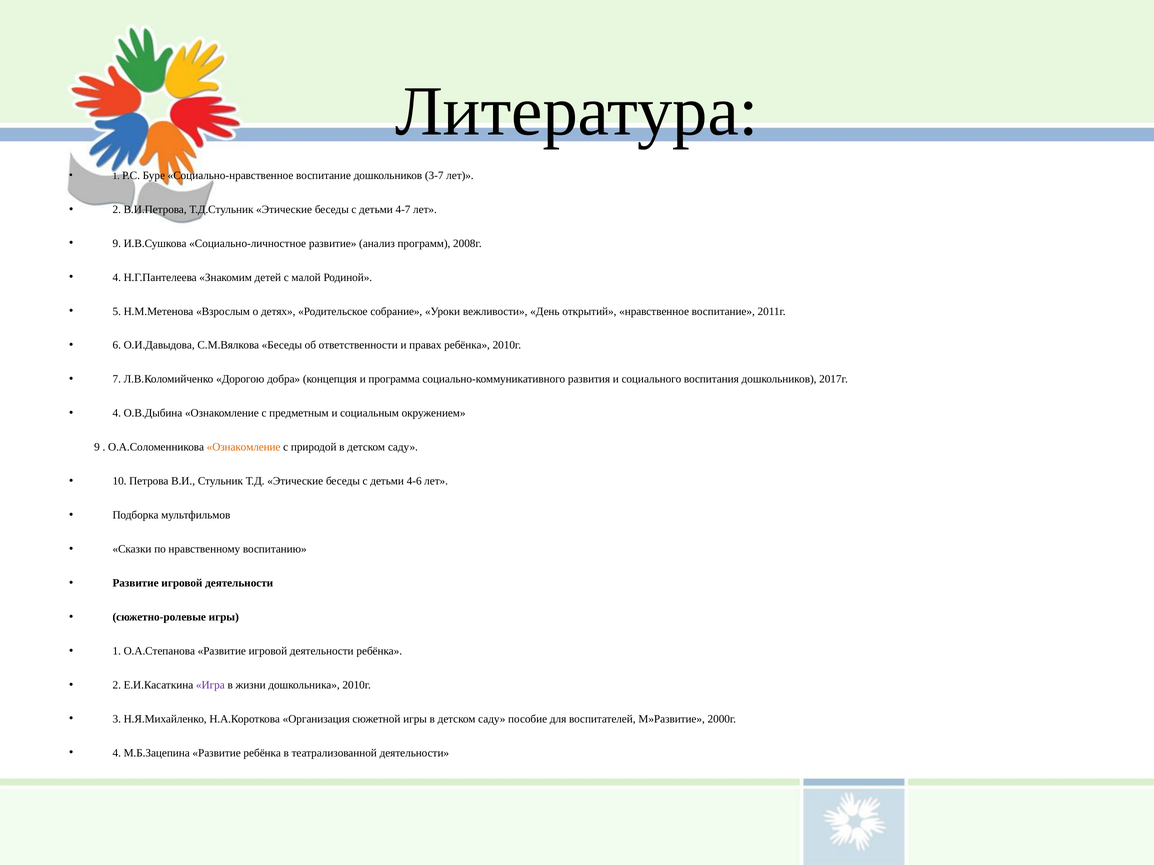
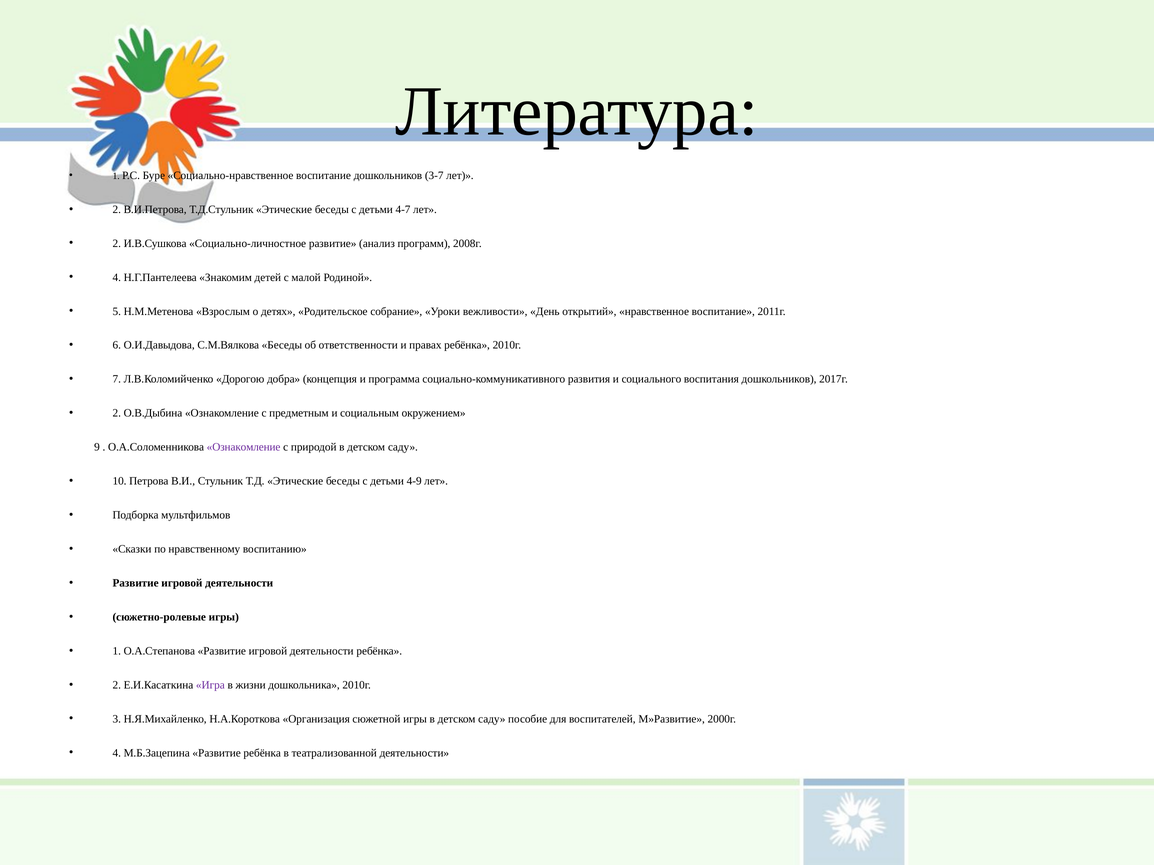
9 at (117, 244): 9 -> 2
4 at (117, 413): 4 -> 2
Ознакомление at (244, 447) colour: orange -> purple
4-6: 4-6 -> 4-9
